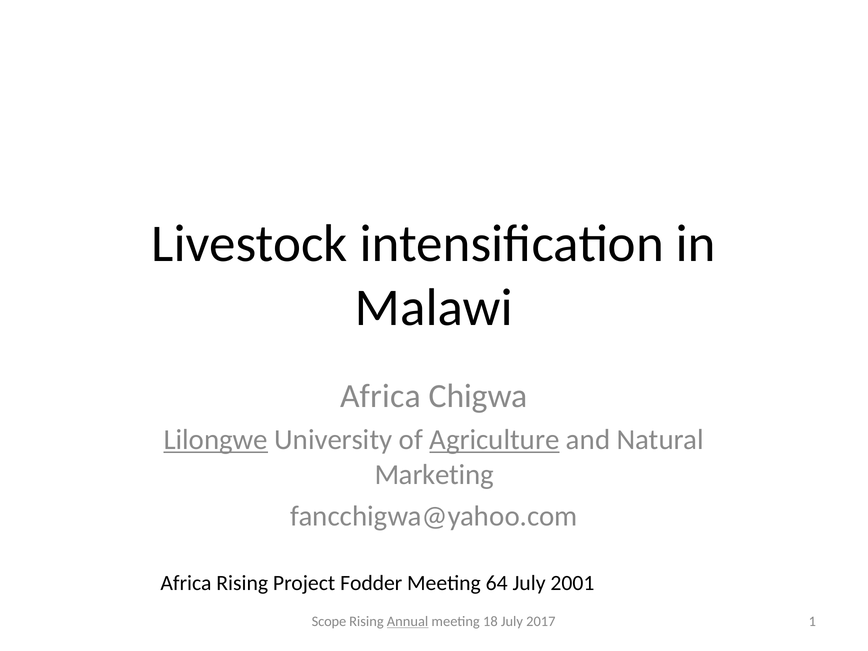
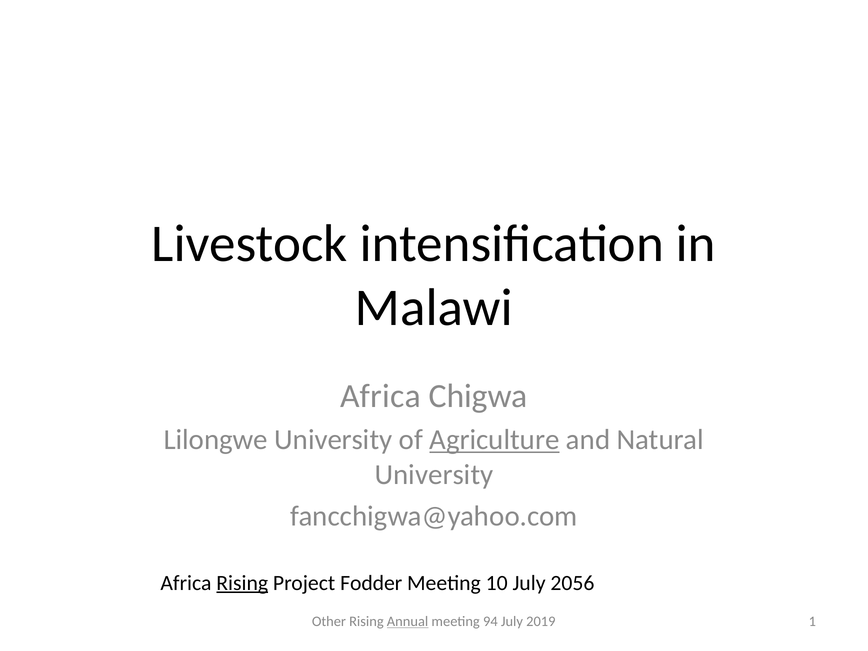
Lilongwe underline: present -> none
Marketing at (434, 475): Marketing -> University
Rising at (242, 583) underline: none -> present
64: 64 -> 10
2001: 2001 -> 2056
Scope: Scope -> Other
18: 18 -> 94
2017: 2017 -> 2019
